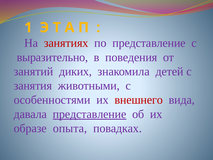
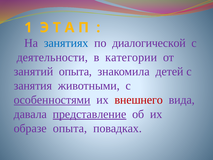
занятиях colour: red -> blue
по представление: представление -> диалогической
выразительно: выразительно -> деятельности
поведения: поведения -> категории
занятий диких: диких -> опыта
особенностями underline: none -> present
